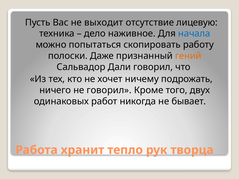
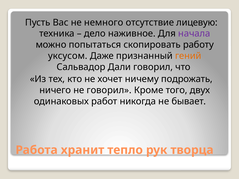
выходит: выходит -> немного
начала colour: blue -> purple
полоски: полоски -> уксусом
